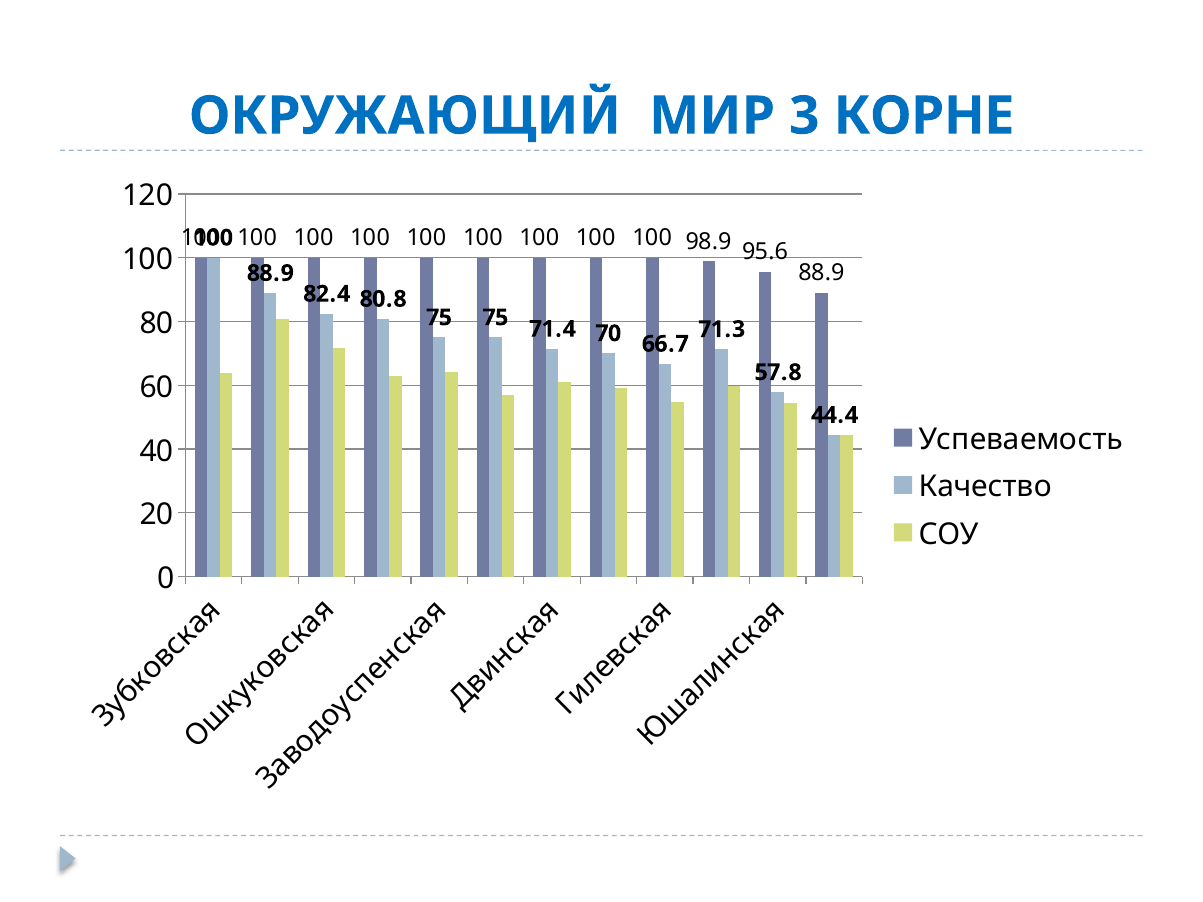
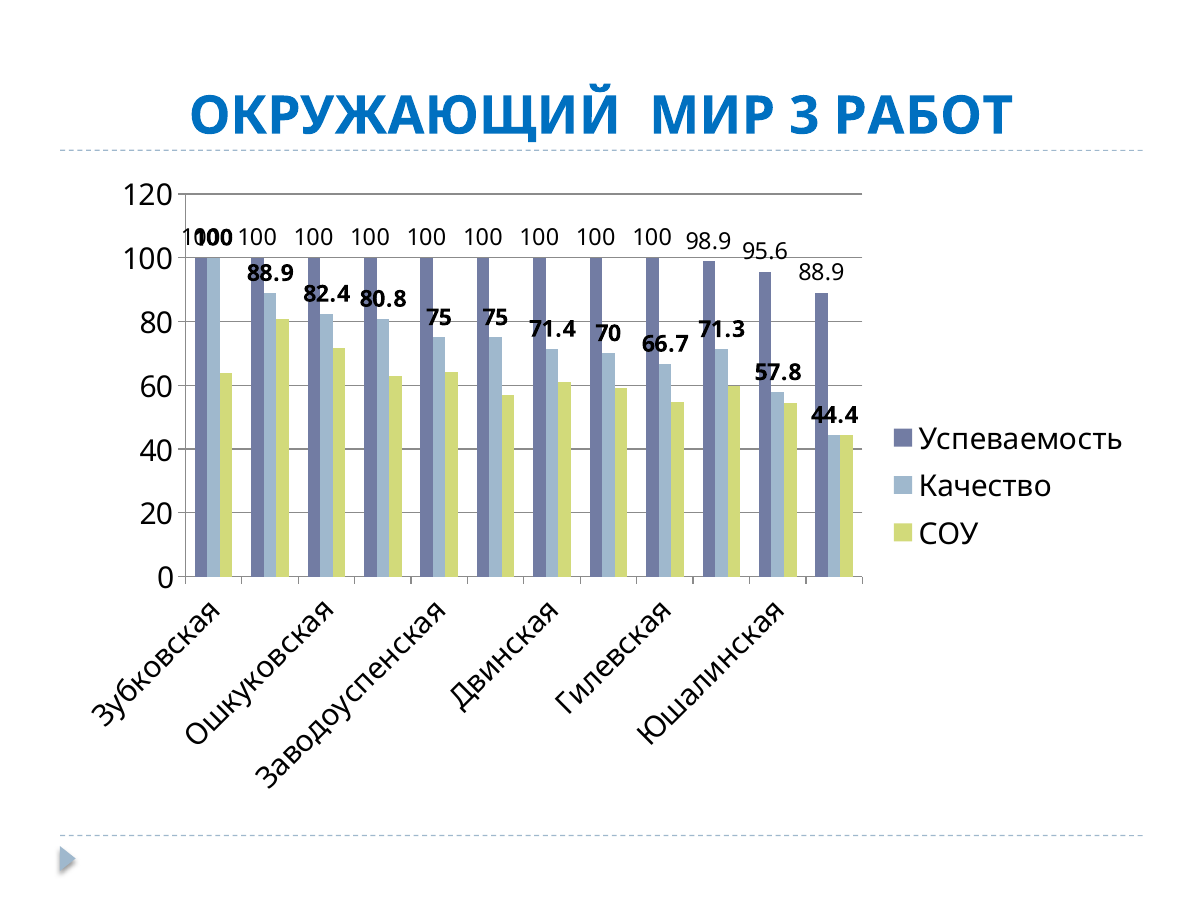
КОРНЕ: КОРНЕ -> РАБОТ
